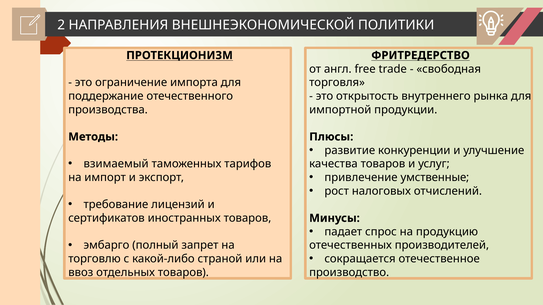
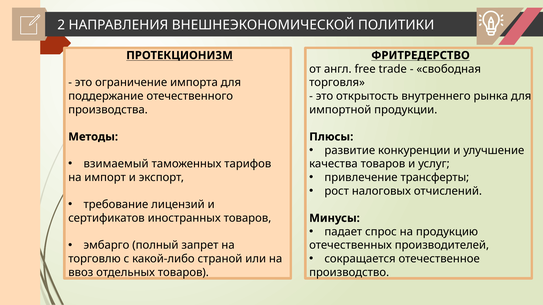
умственные: умственные -> трансферты
